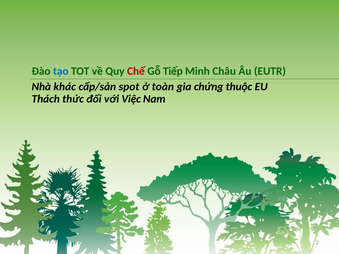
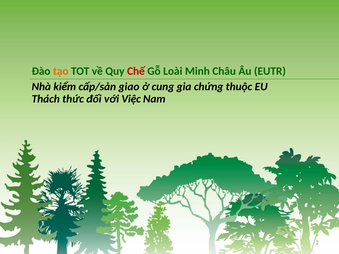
tạo colour: blue -> orange
Tiếp: Tiếp -> Loài
khác: khác -> kiểm
spot: spot -> giao
toàn: toàn -> cung
